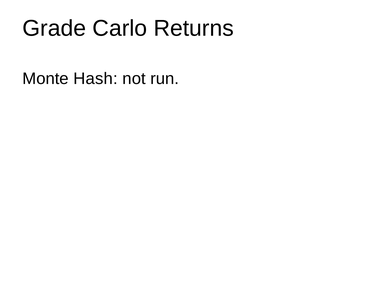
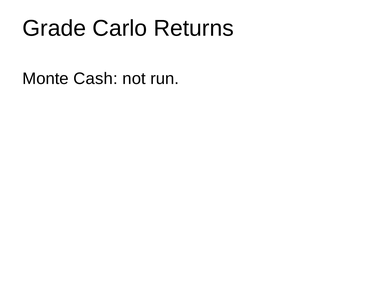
Hash: Hash -> Cash
